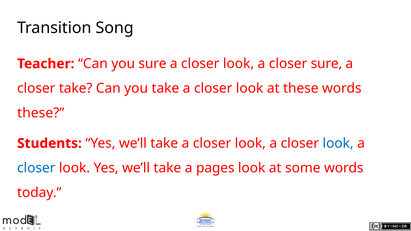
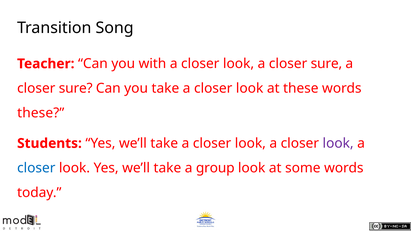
you sure: sure -> with
take at (76, 88): take -> sure
look at (338, 143) colour: blue -> purple
pages: pages -> group
